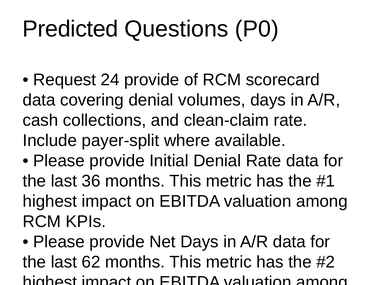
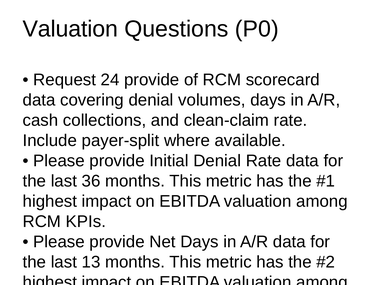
Predicted at (70, 29): Predicted -> Valuation
62: 62 -> 13
